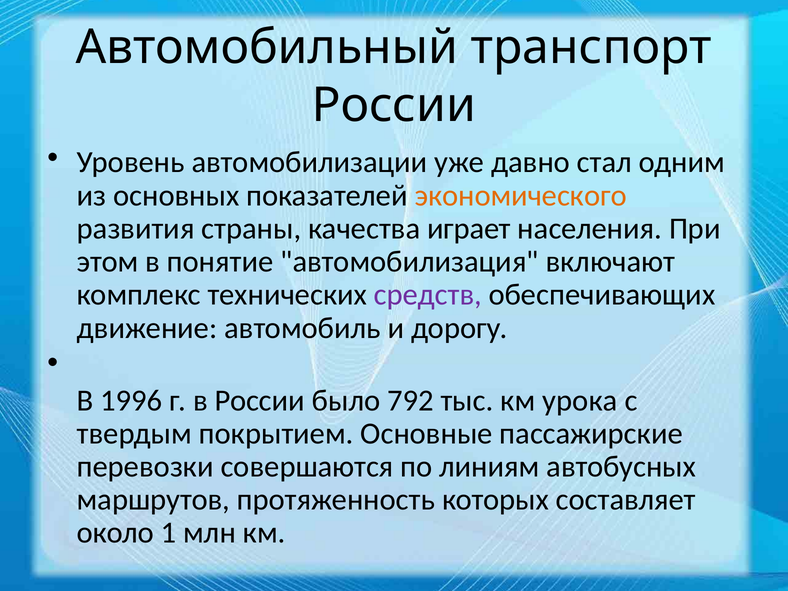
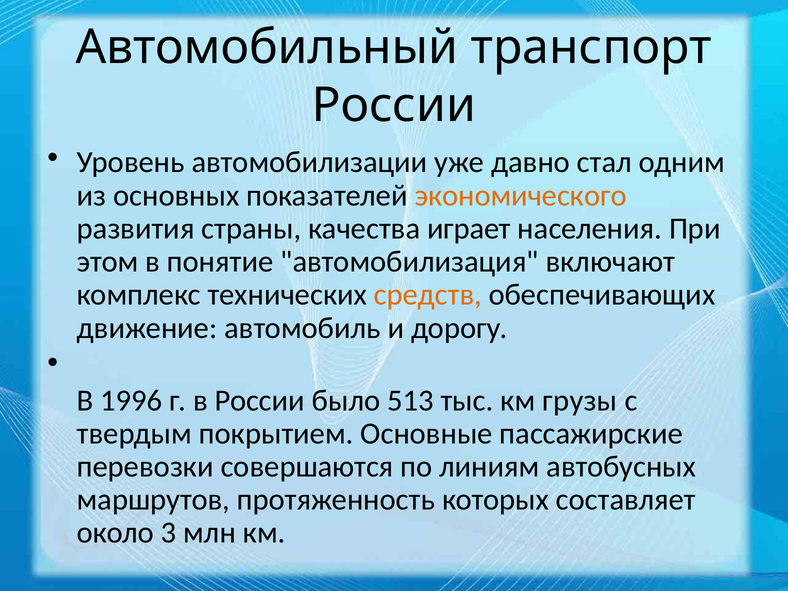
средств colour: purple -> orange
792: 792 -> 513
урока: урока -> грузы
1: 1 -> 3
